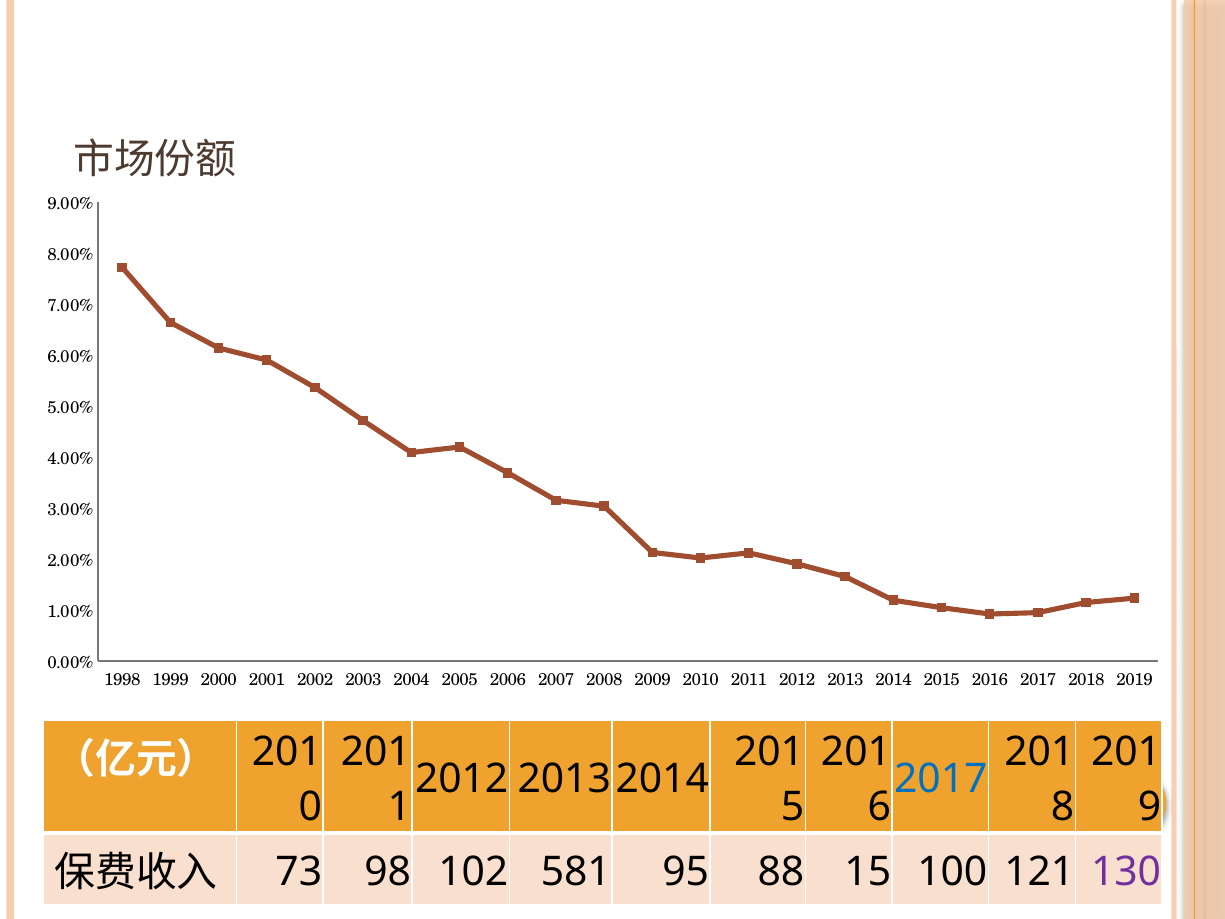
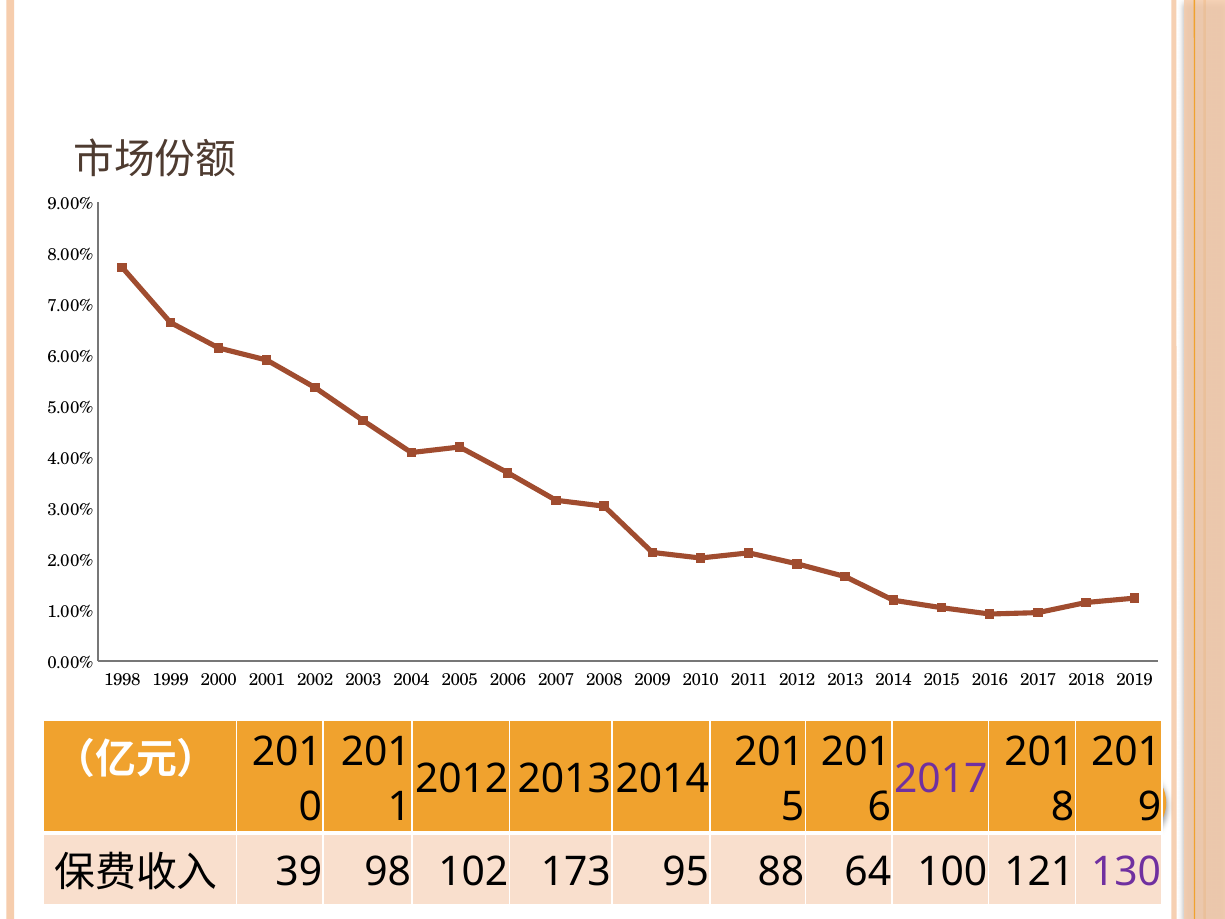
2017 at (941, 779) colour: blue -> purple
73: 73 -> 39
581: 581 -> 173
15: 15 -> 64
